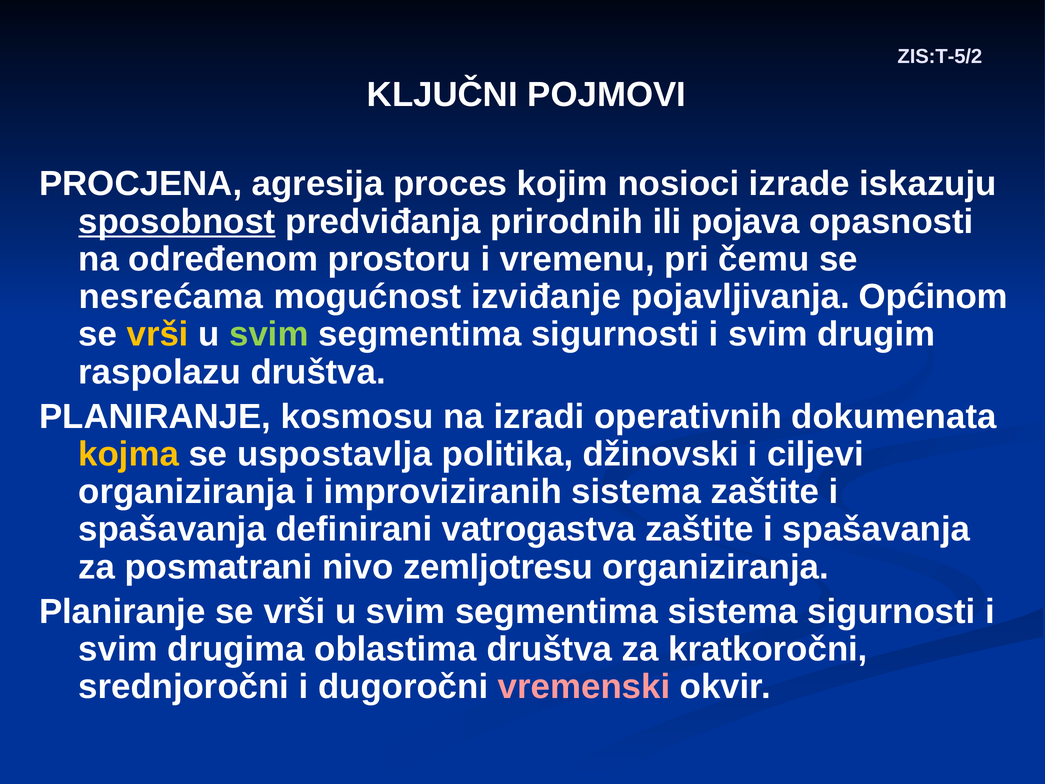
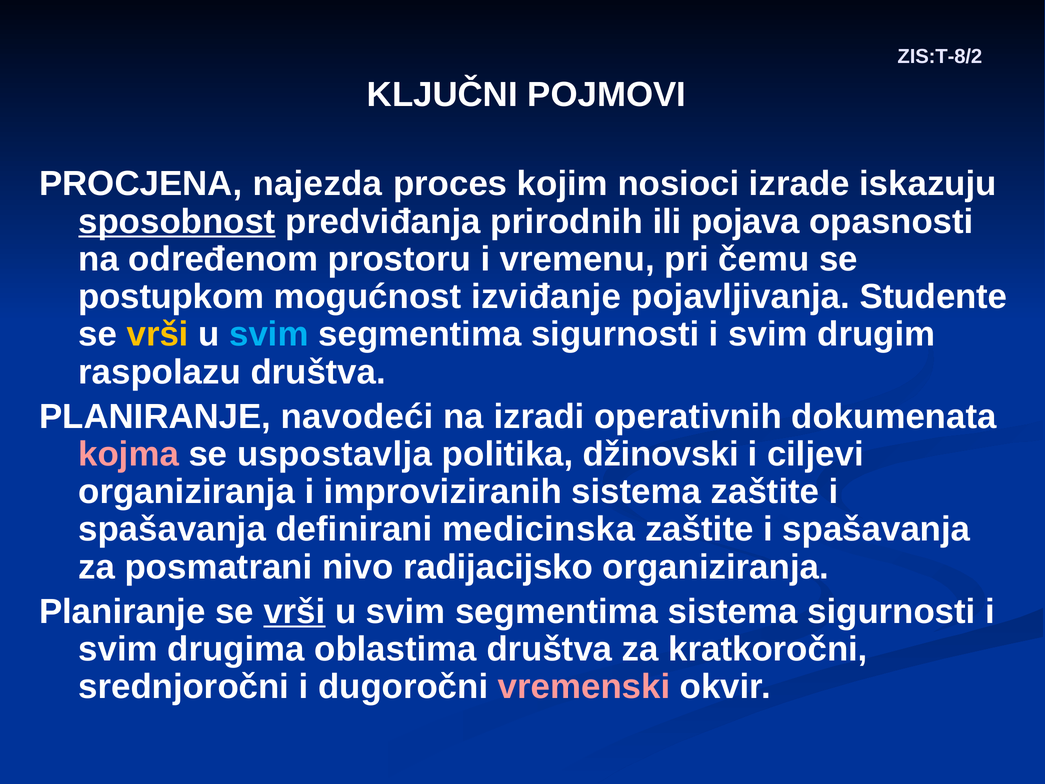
ZIS:T-5/2: ZIS:T-5/2 -> ZIS:T-8/2
agresija: agresija -> najezda
nesrećama: nesrećama -> postupkom
Općinom: Općinom -> Studente
svim at (269, 334) colour: light green -> light blue
kosmosu: kosmosu -> navodeći
kojma colour: yellow -> pink
vatrogastva: vatrogastva -> medicinska
zemljotresu: zemljotresu -> radijacijsko
vrši at (294, 611) underline: none -> present
